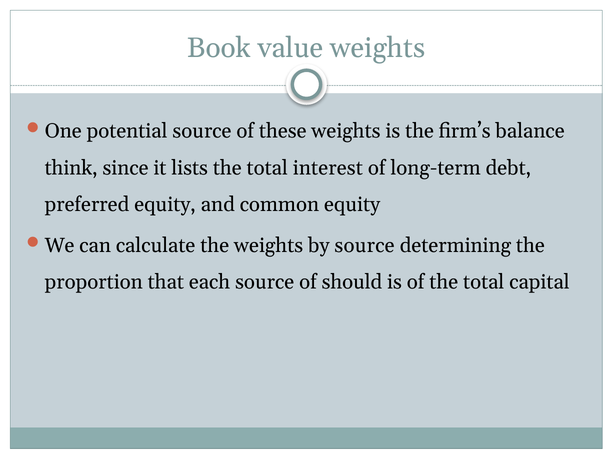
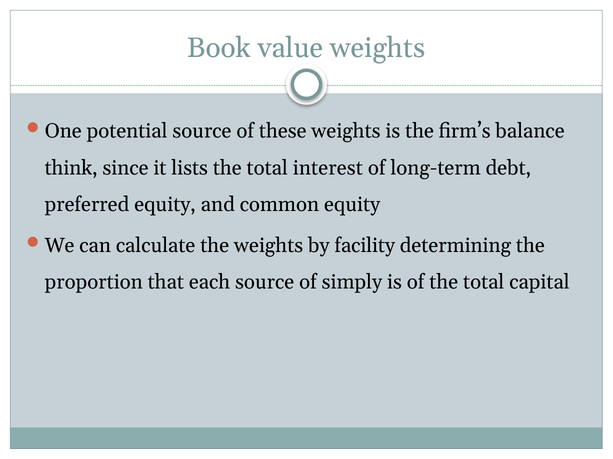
by source: source -> facility
should: should -> simply
